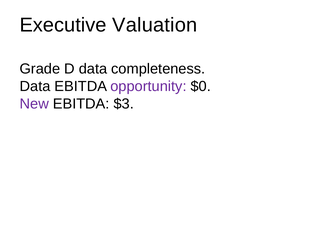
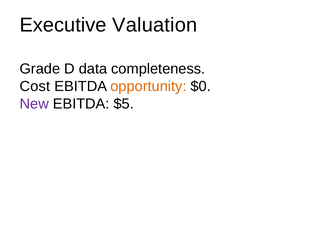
Data at (35, 86): Data -> Cost
opportunity colour: purple -> orange
$3: $3 -> $5
